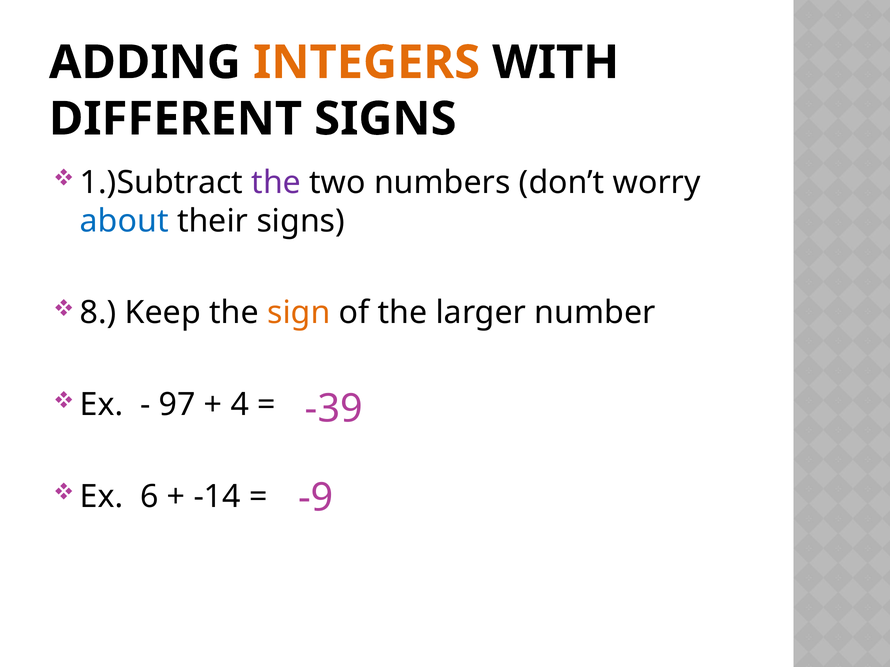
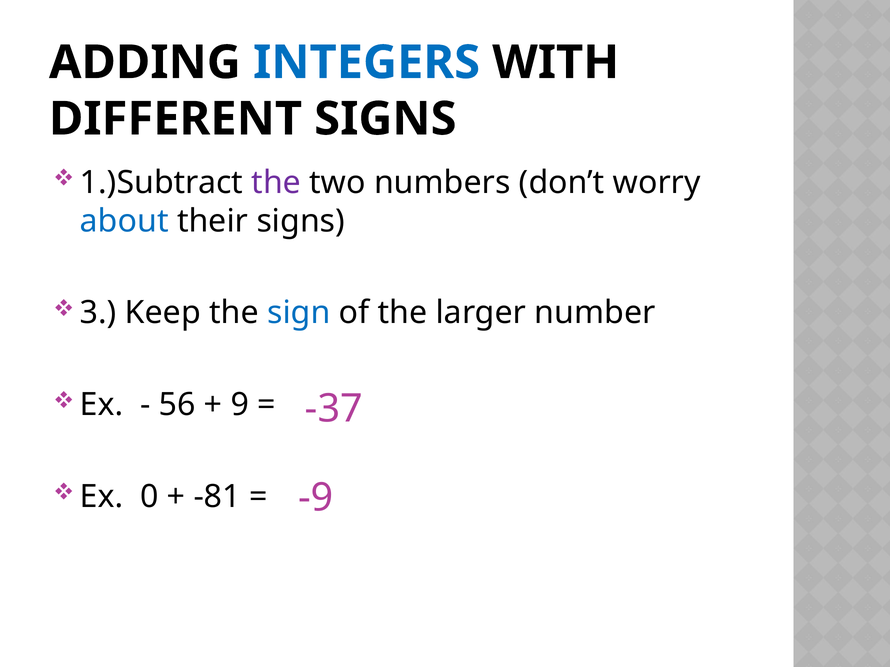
INTEGERS colour: orange -> blue
8: 8 -> 3
sign colour: orange -> blue
97: 97 -> 56
4: 4 -> 9
-39: -39 -> -37
6: 6 -> 0
-14: -14 -> -81
